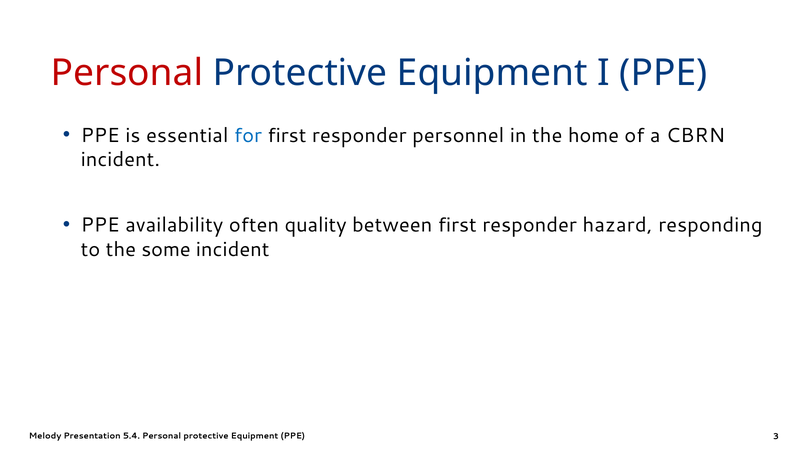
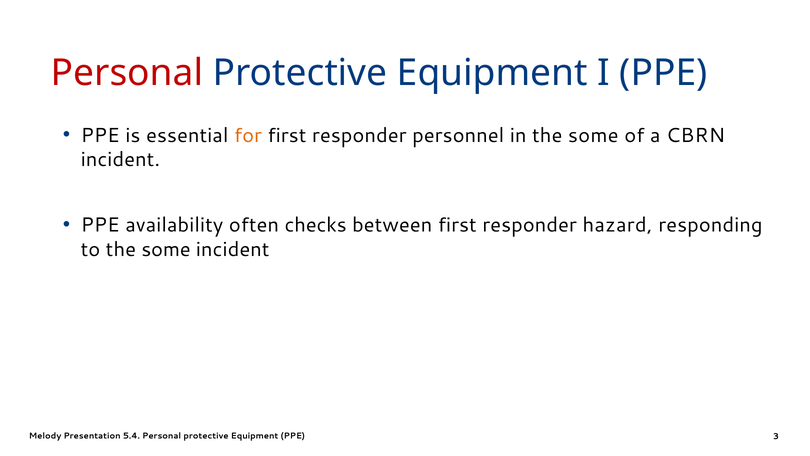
for colour: blue -> orange
in the home: home -> some
quality: quality -> checks
